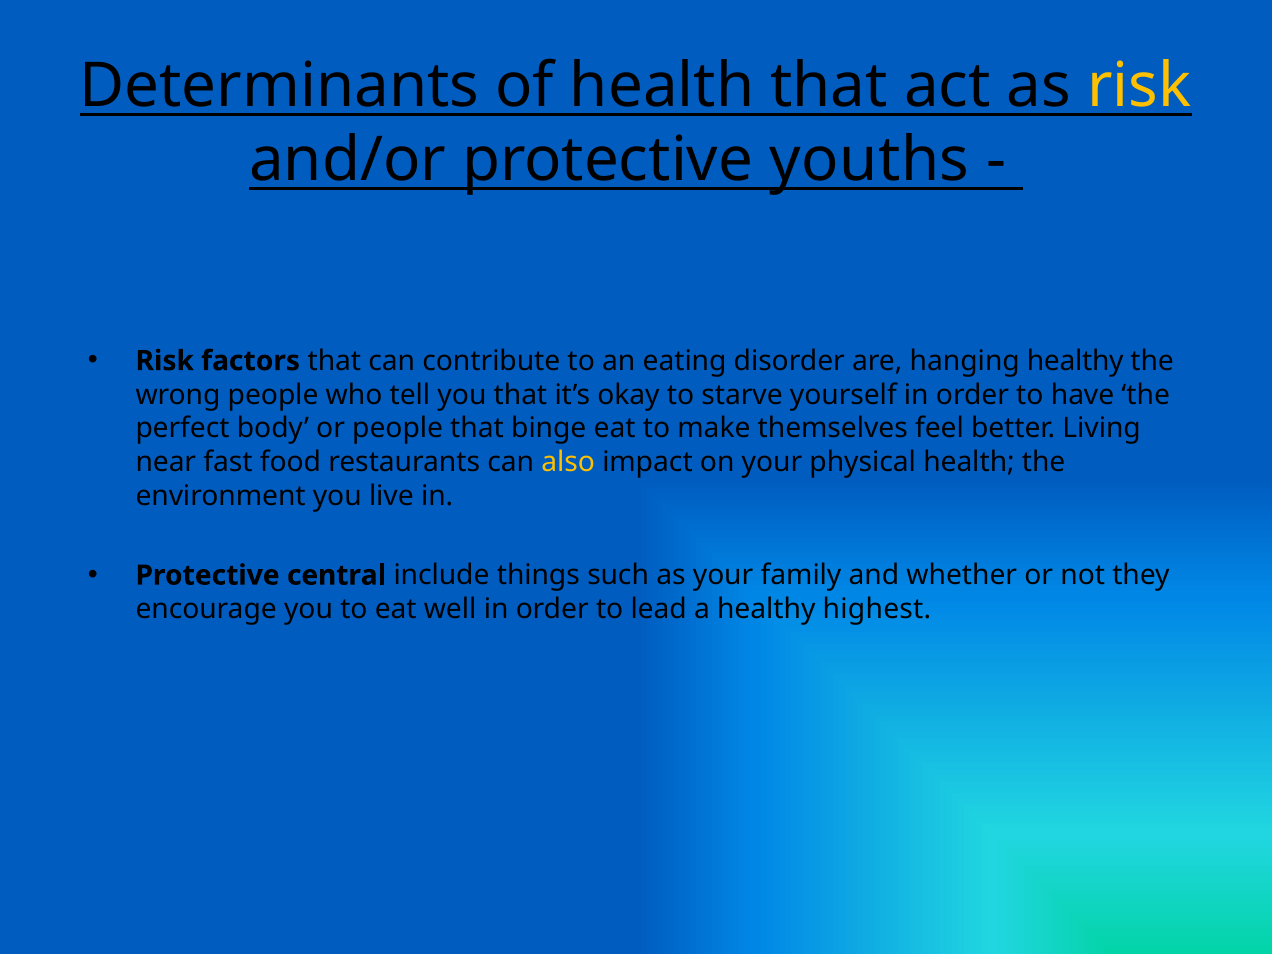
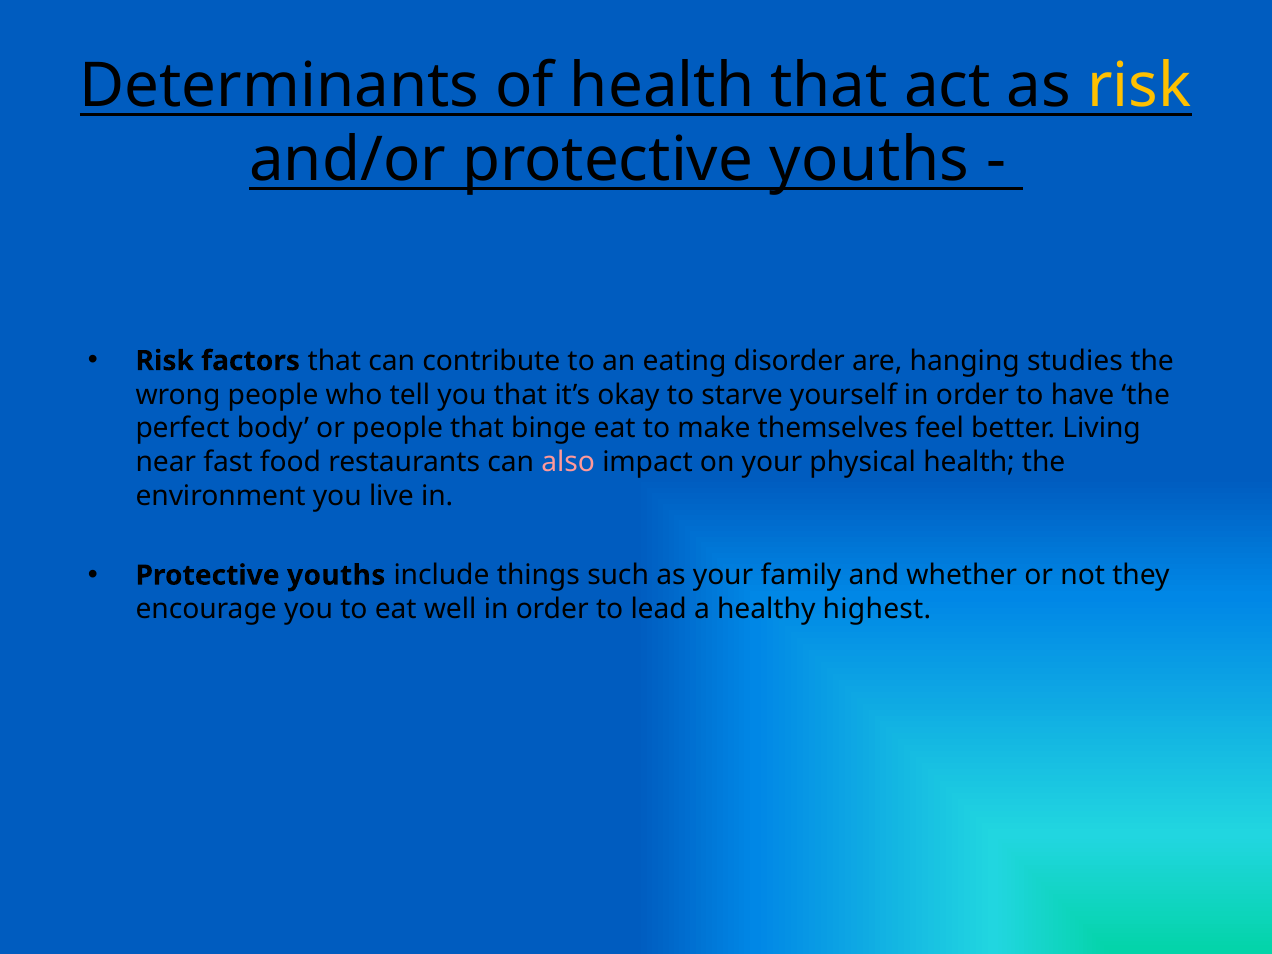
hanging healthy: healthy -> studies
also colour: yellow -> pink
central at (336, 575): central -> youths
